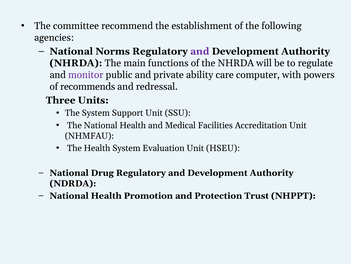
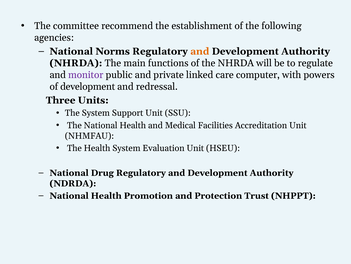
and at (200, 51) colour: purple -> orange
ability: ability -> linked
of recommends: recommends -> development
